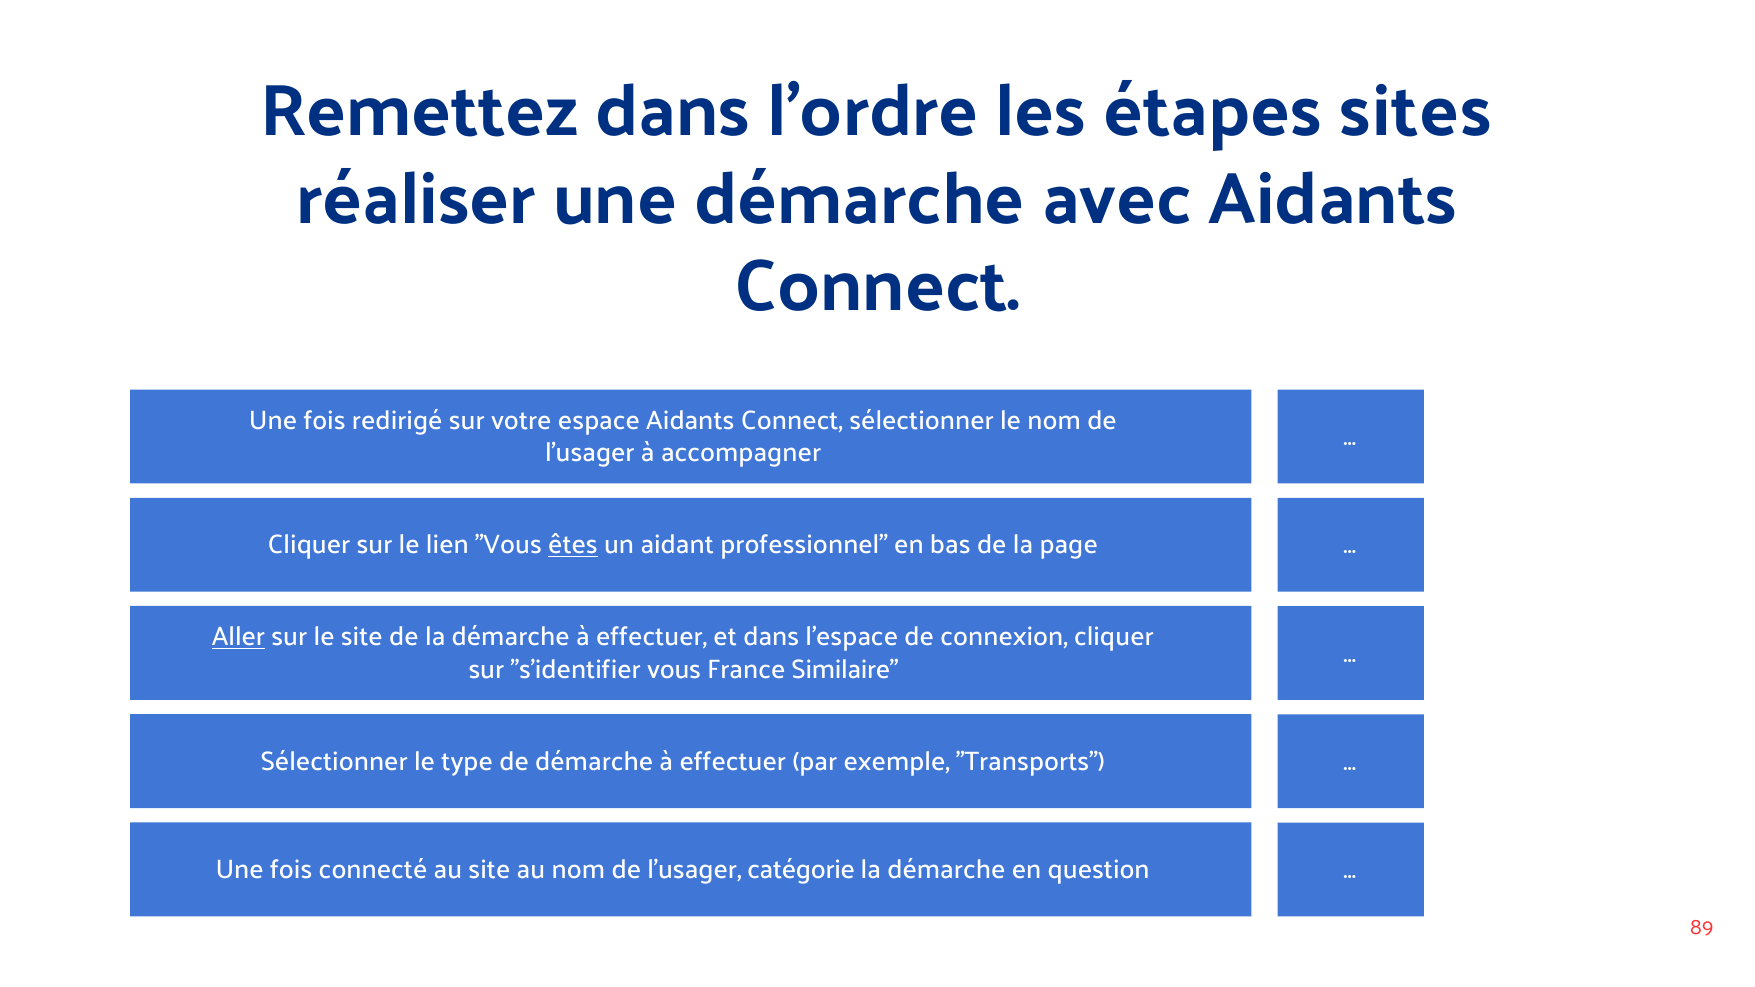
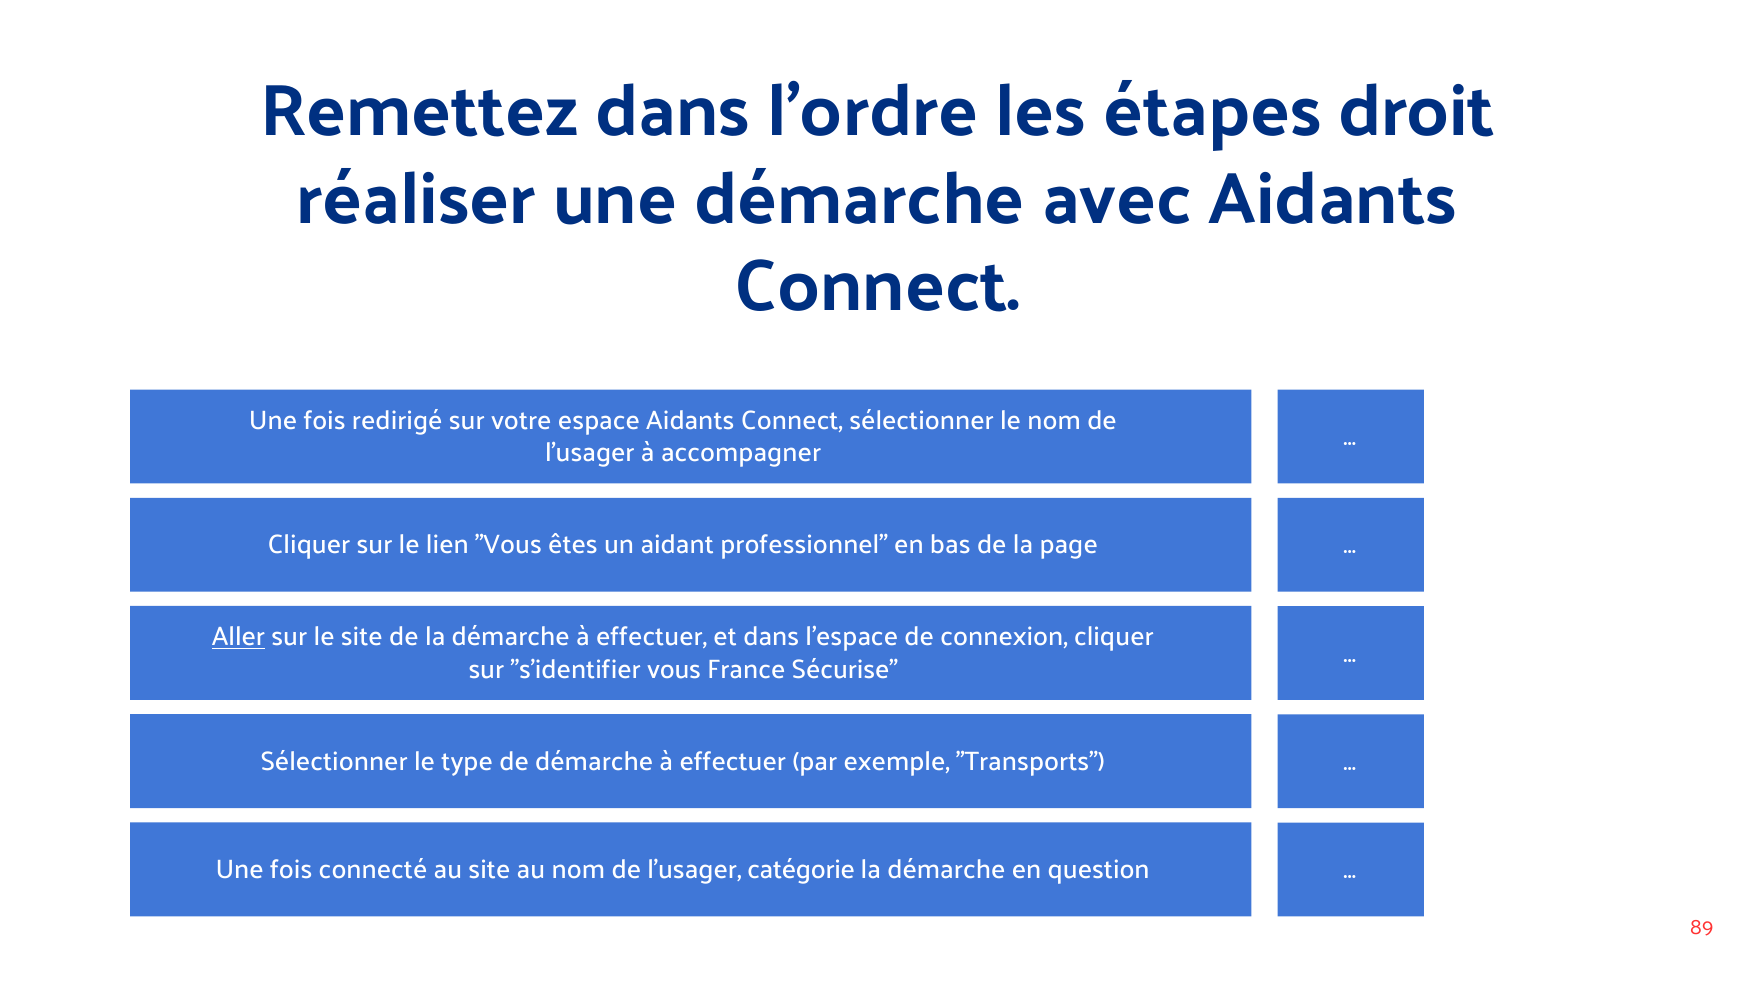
sites: sites -> droit
êtes underline: present -> none
Similaire: Similaire -> Sécurise
